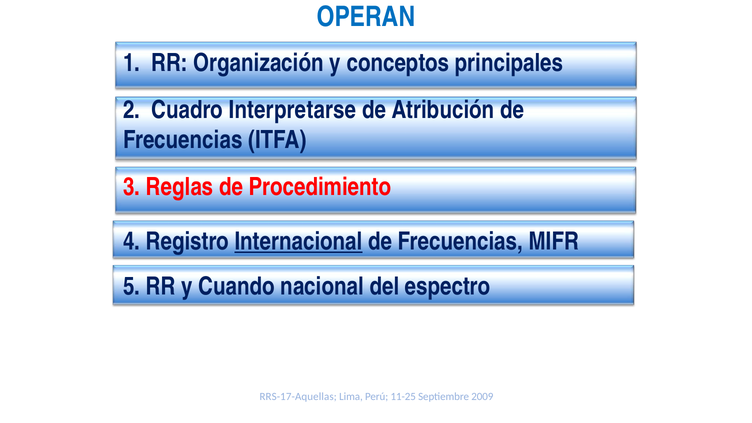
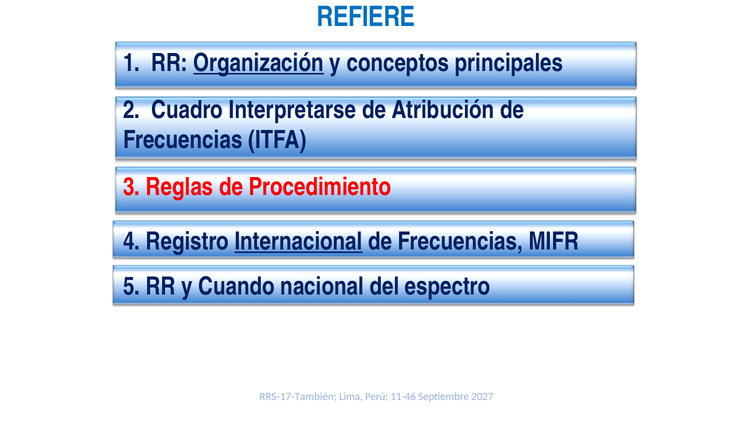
OPERAN: OPERAN -> REFIERE
Organización underline: none -> present
RRS-17-Aquellas: RRS-17-Aquellas -> RRS-17-También
11-25: 11-25 -> 11-46
2009: 2009 -> 2027
